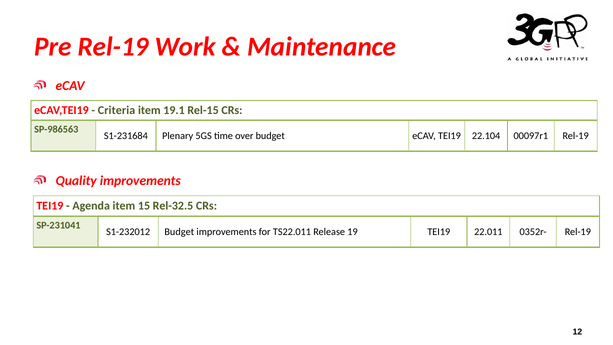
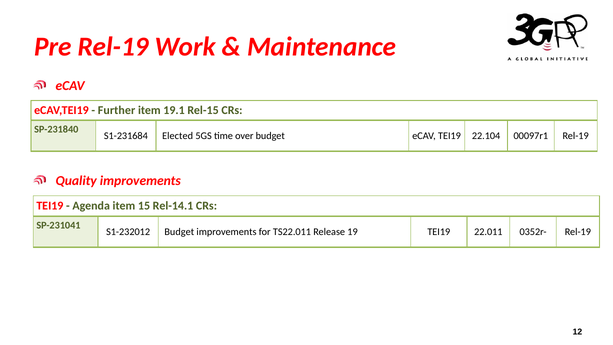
Criteria: Criteria -> Further
SP-986563: SP-986563 -> SP-231840
Plenary: Plenary -> Elected
Rel-32.5: Rel-32.5 -> Rel-14.1
